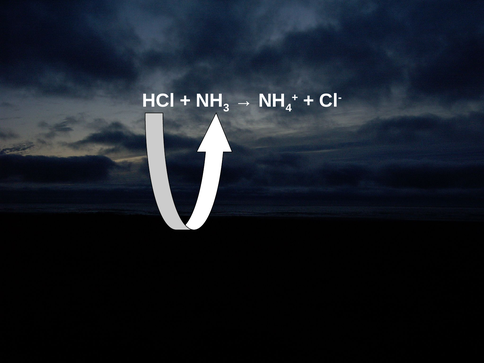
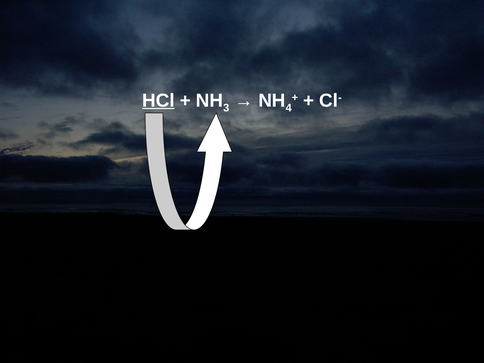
HCl underline: none -> present
